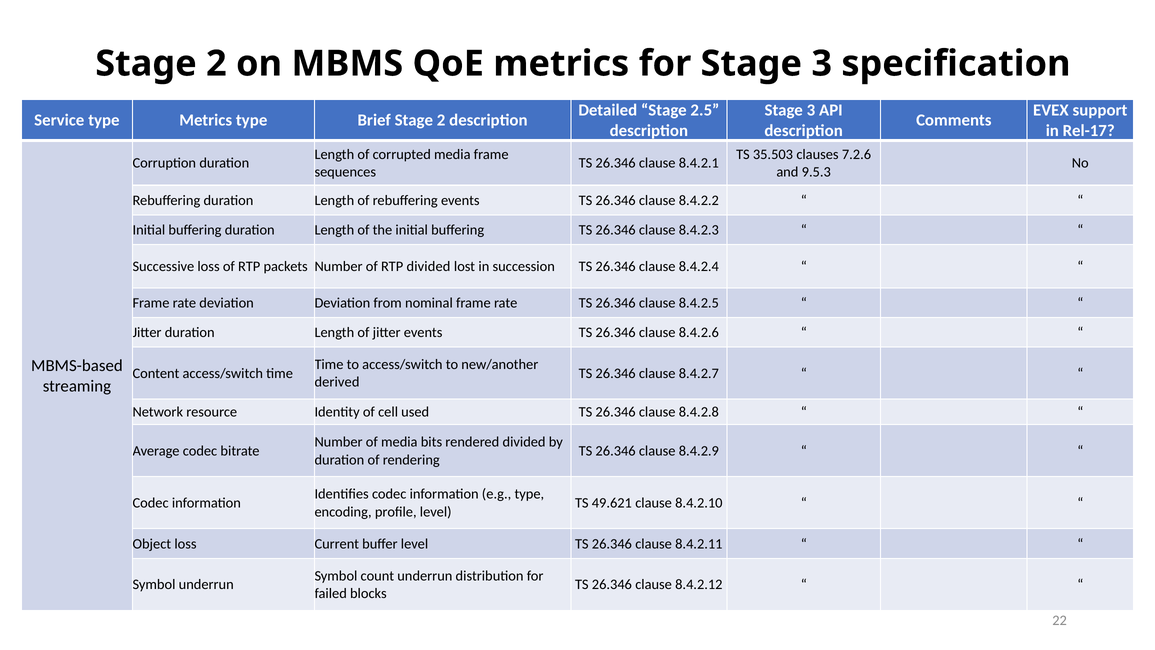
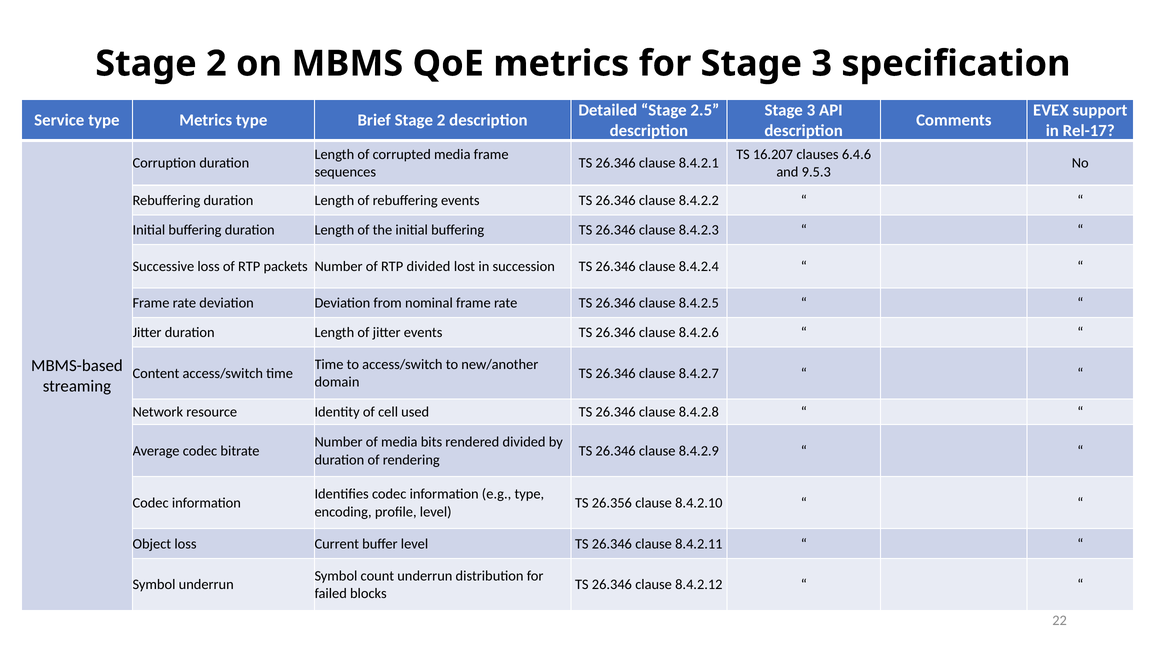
35.503: 35.503 -> 16.207
7.2.6: 7.2.6 -> 6.4.6
derived: derived -> domain
49.621: 49.621 -> 26.356
